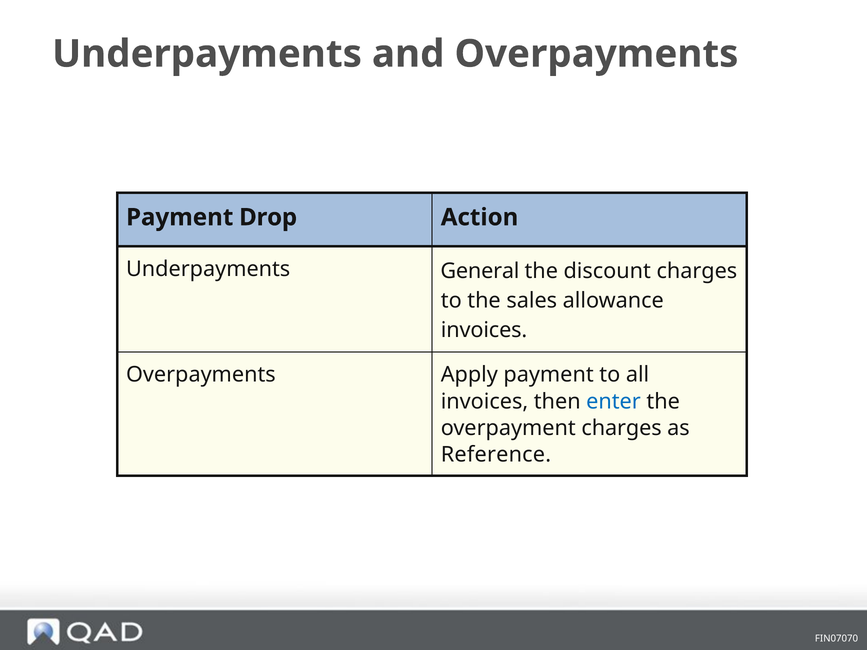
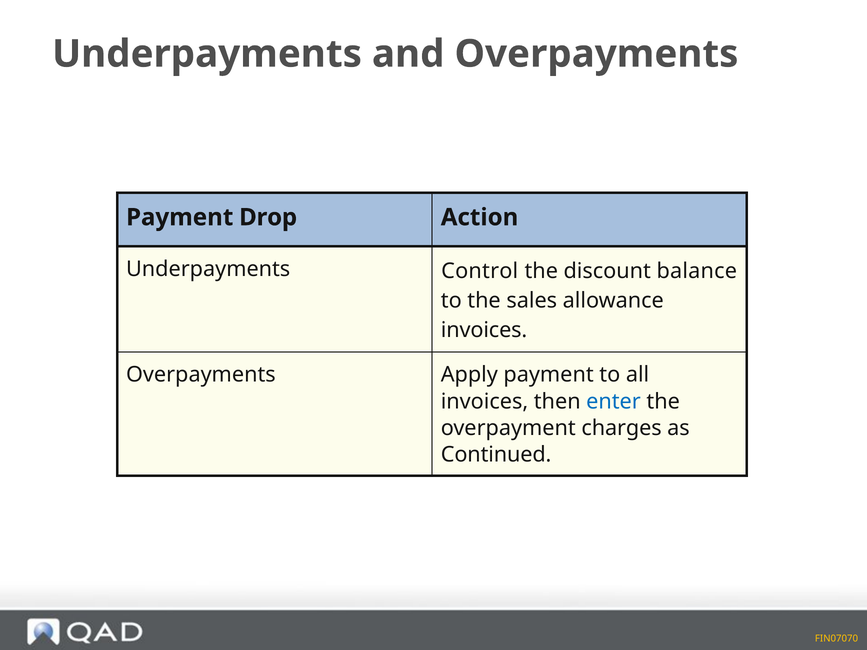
General: General -> Control
discount charges: charges -> balance
Reference: Reference -> Continued
FIN07070 colour: white -> yellow
